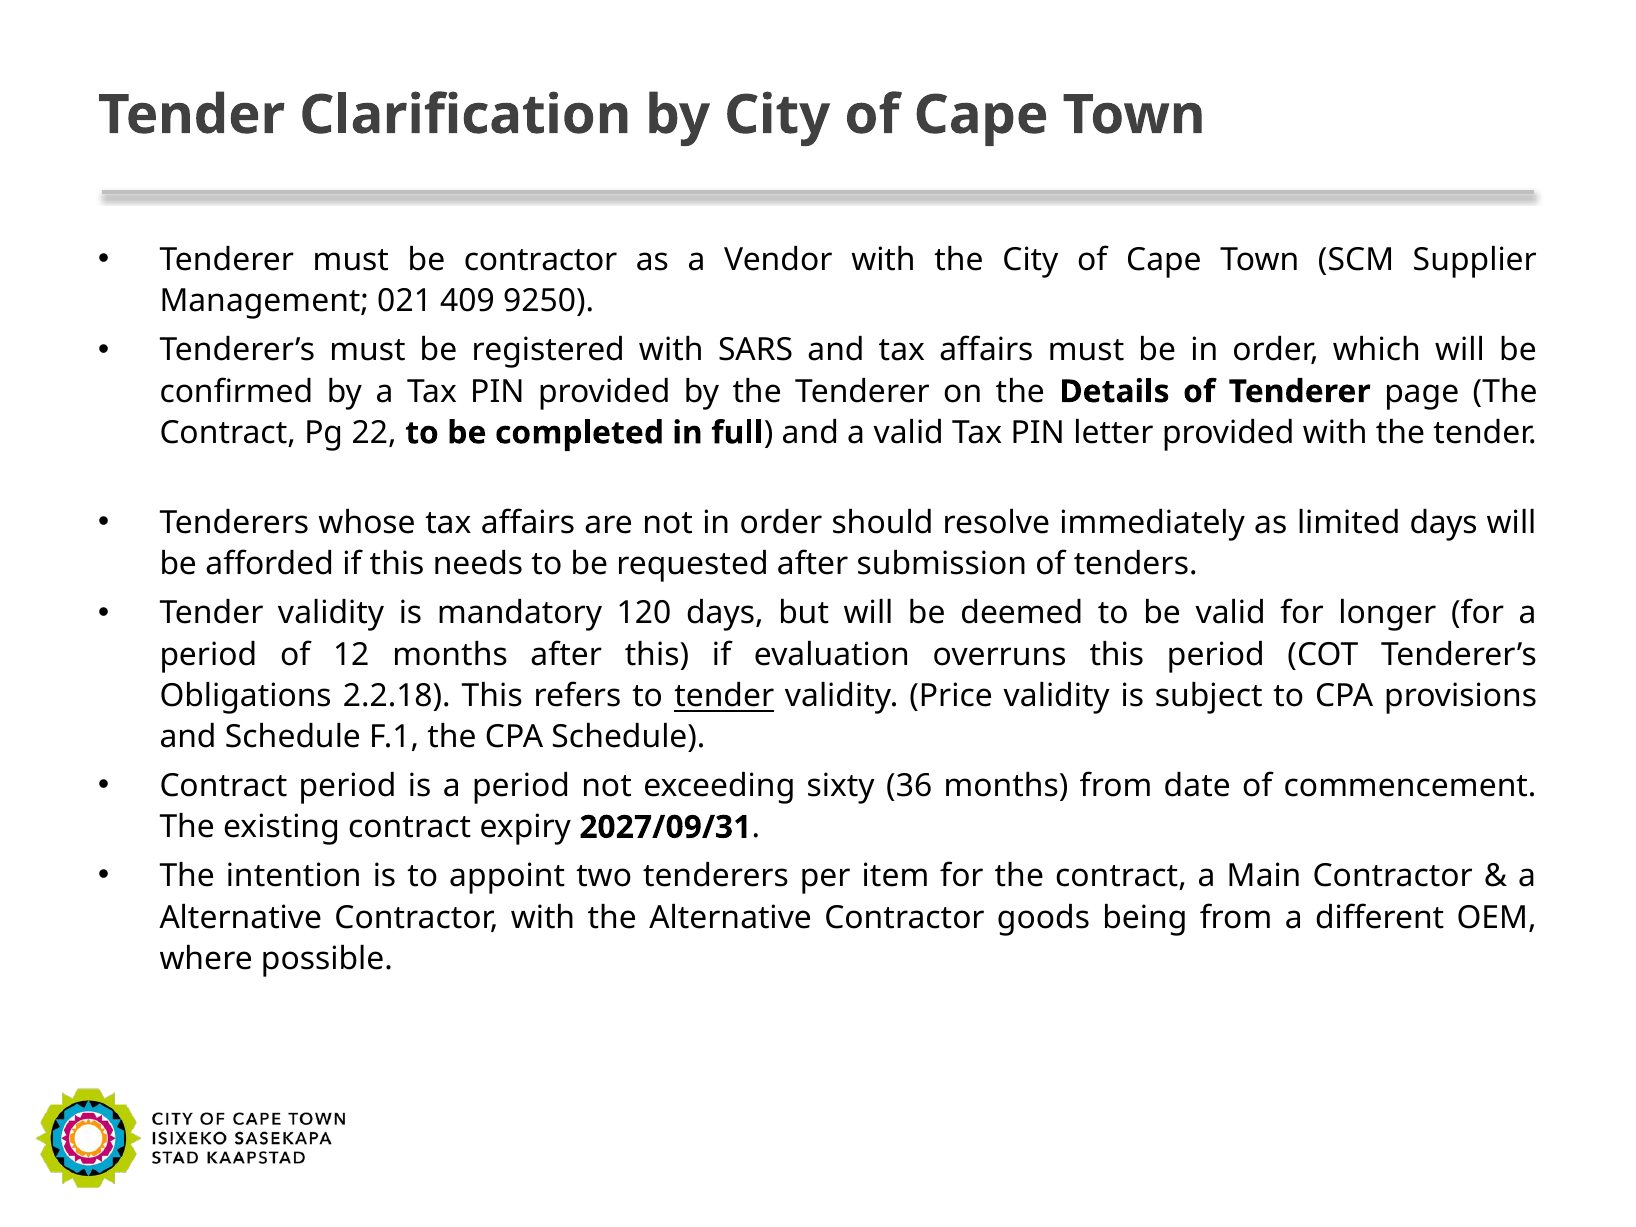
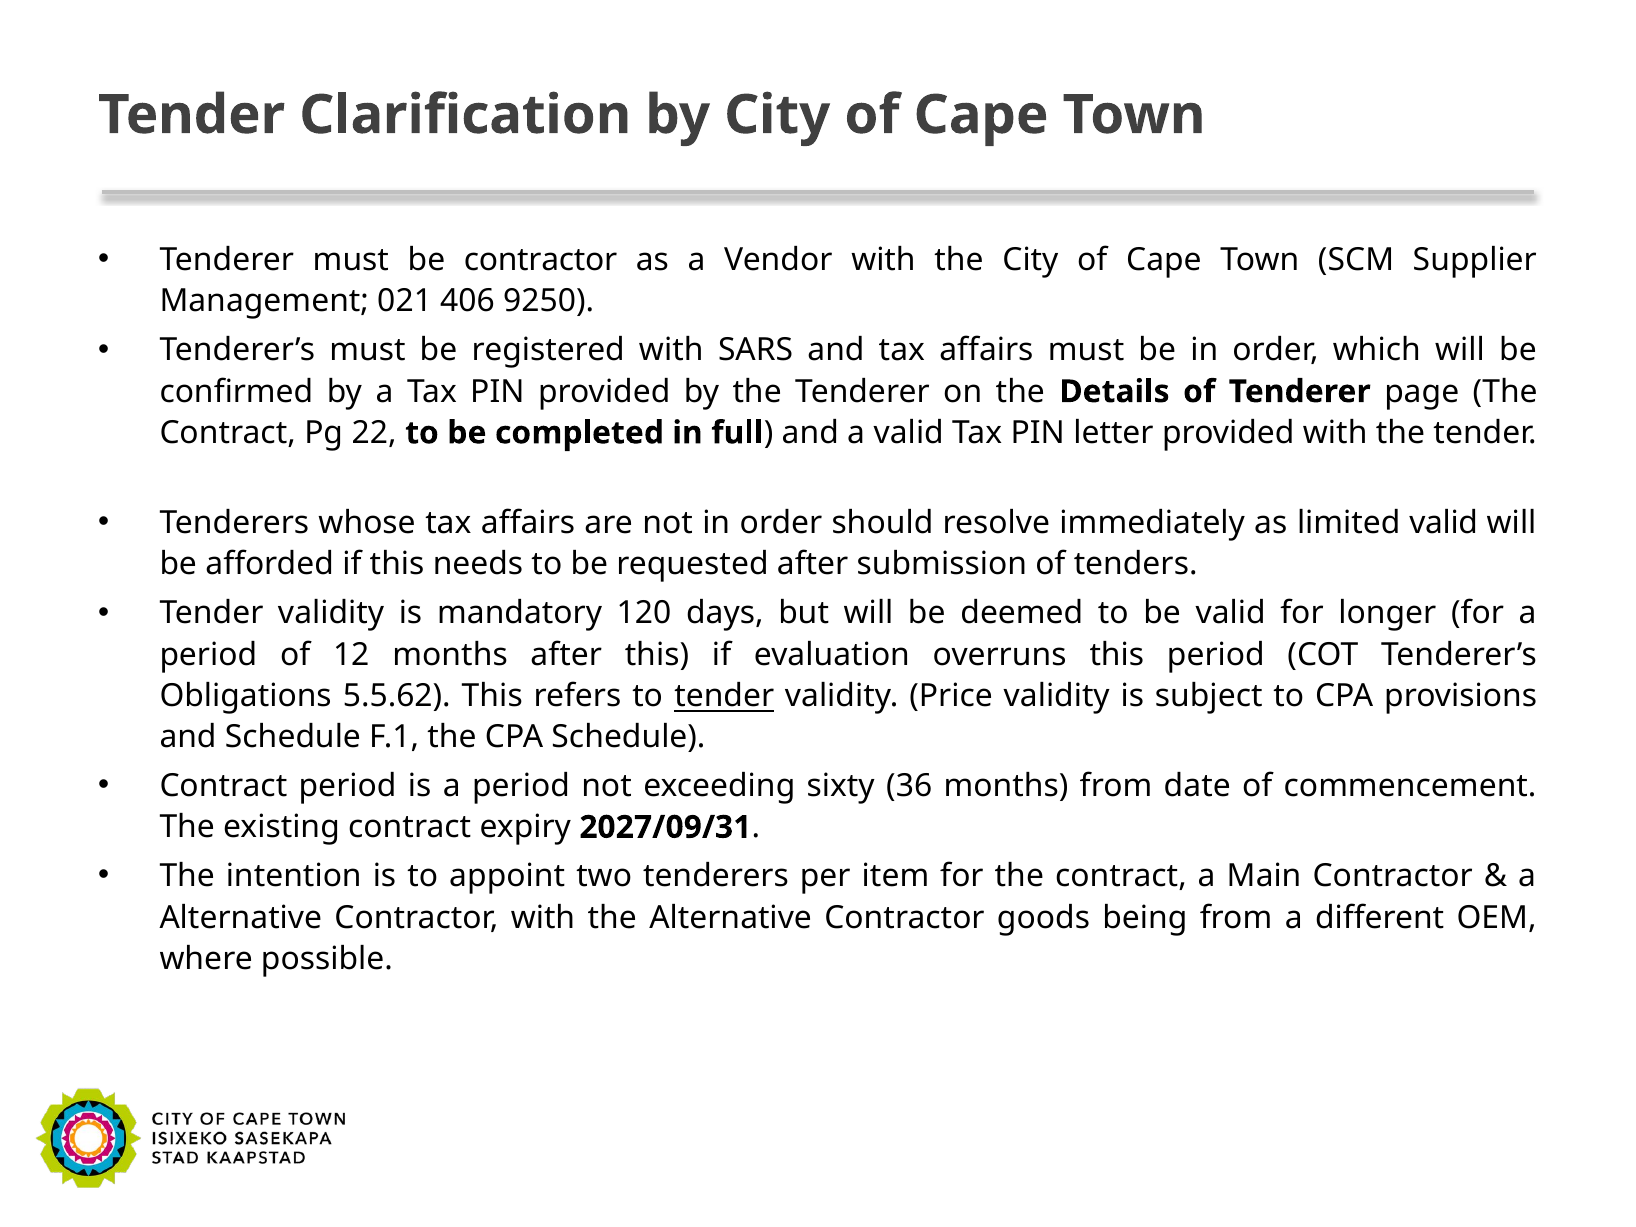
409: 409 -> 406
limited days: days -> valid
2.2.18: 2.2.18 -> 5.5.62
